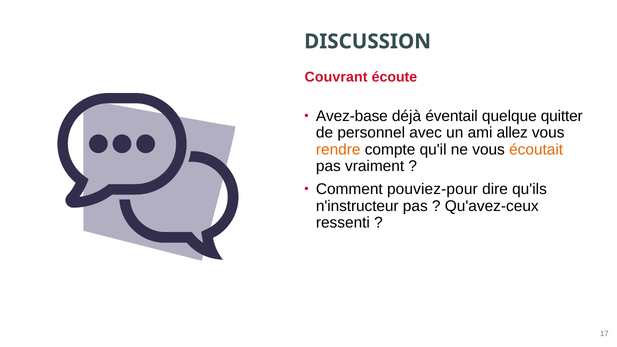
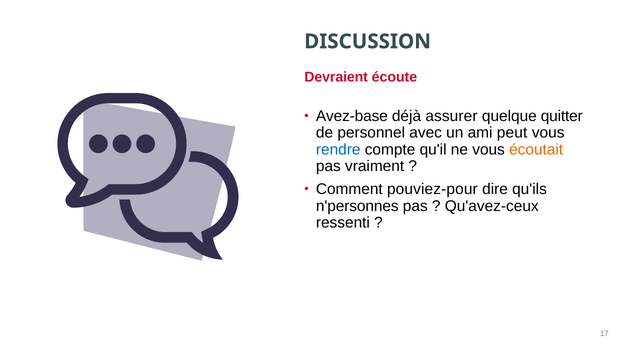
Couvrant: Couvrant -> Devraient
éventail: éventail -> assurer
allez: allez -> peut
rendre colour: orange -> blue
n'instructeur: n'instructeur -> n'personnes
